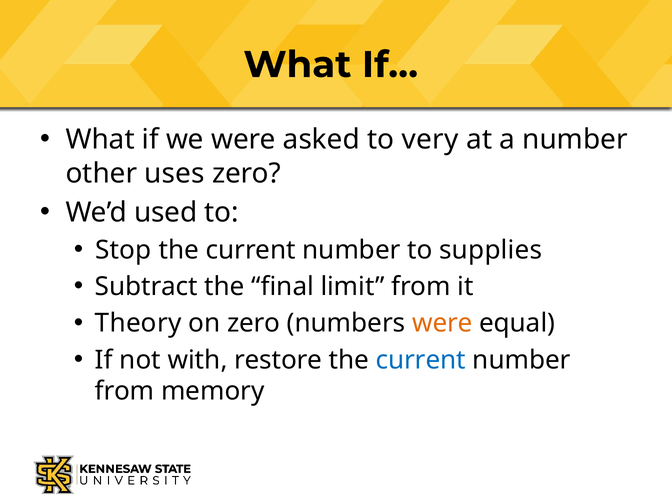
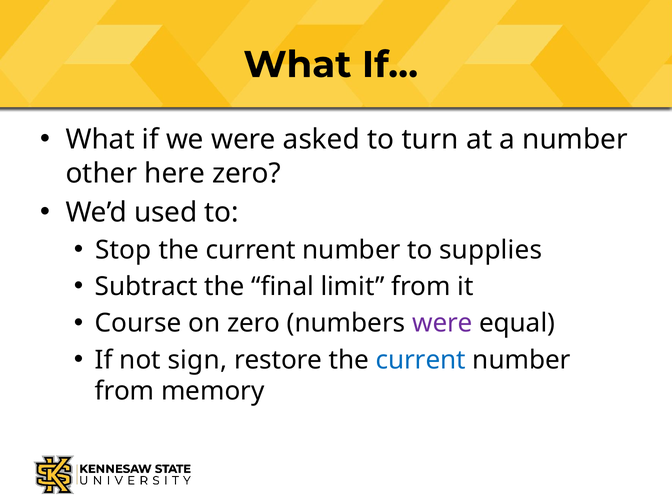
very: very -> turn
uses: uses -> here
Theory: Theory -> Course
were at (442, 323) colour: orange -> purple
with: with -> sign
